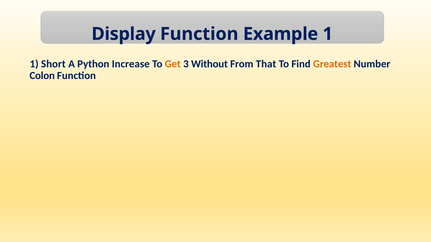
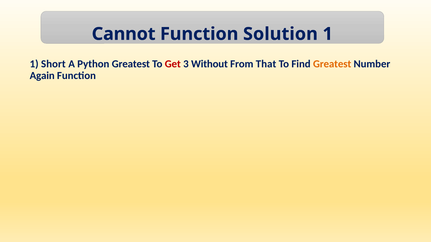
Display: Display -> Cannot
Example: Example -> Solution
Python Increase: Increase -> Greatest
Get colour: orange -> red
Colon: Colon -> Again
